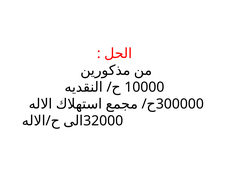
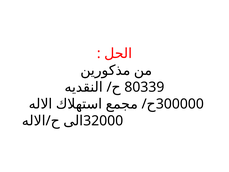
10000: 10000 -> 80339
